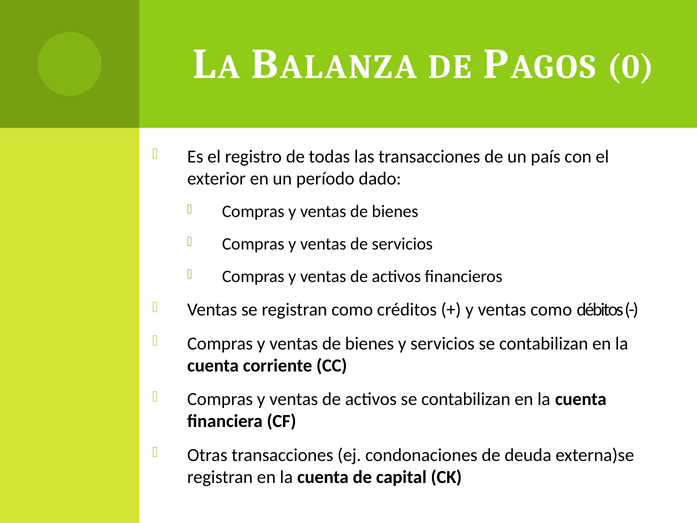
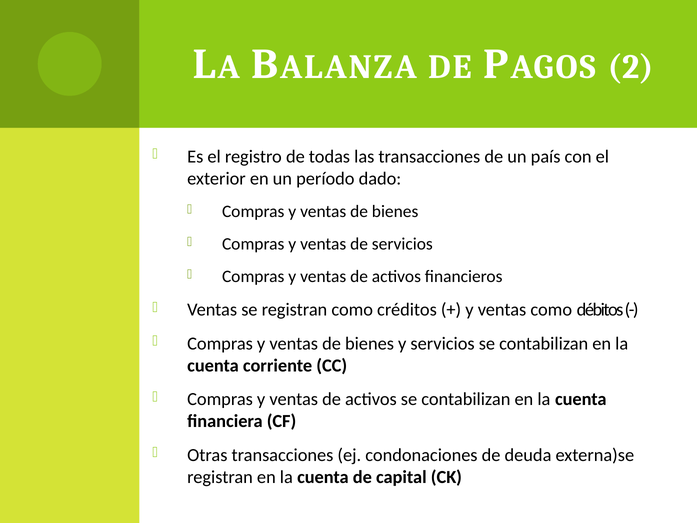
0: 0 -> 2
